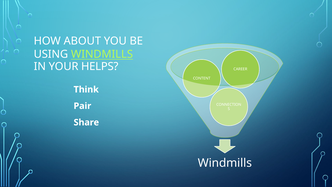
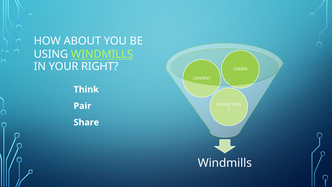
HELPS: HELPS -> RIGHT
